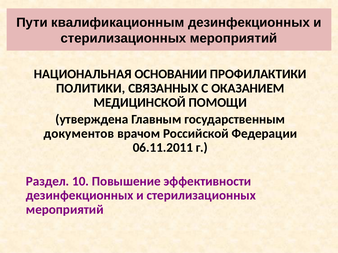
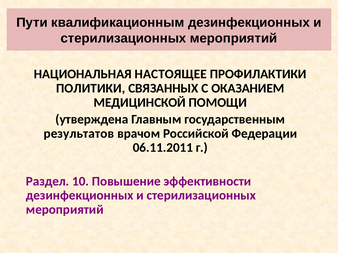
ОСНОВАНИИ: ОСНОВАНИИ -> НАСТОЯЩЕЕ
документов: документов -> результатов
